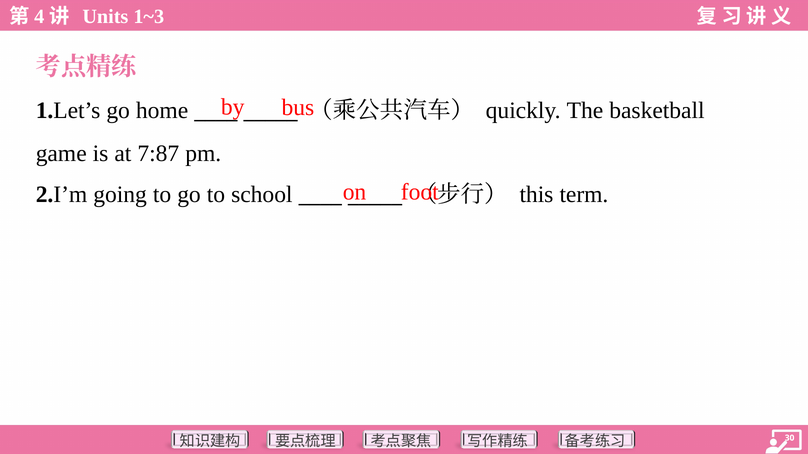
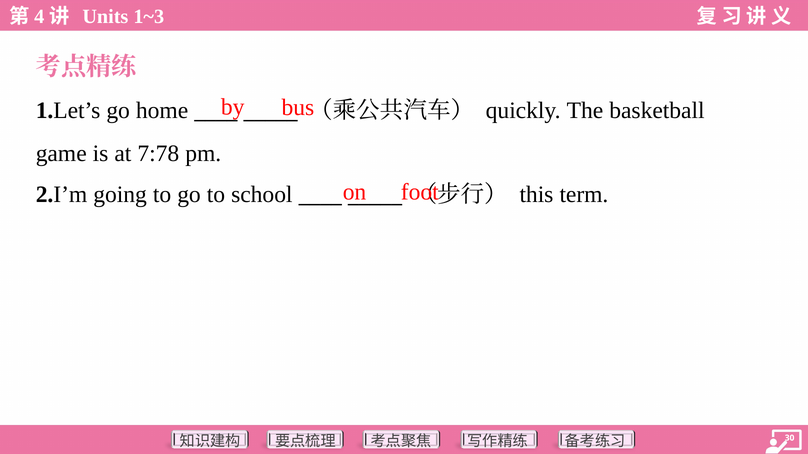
7:87: 7:87 -> 7:78
